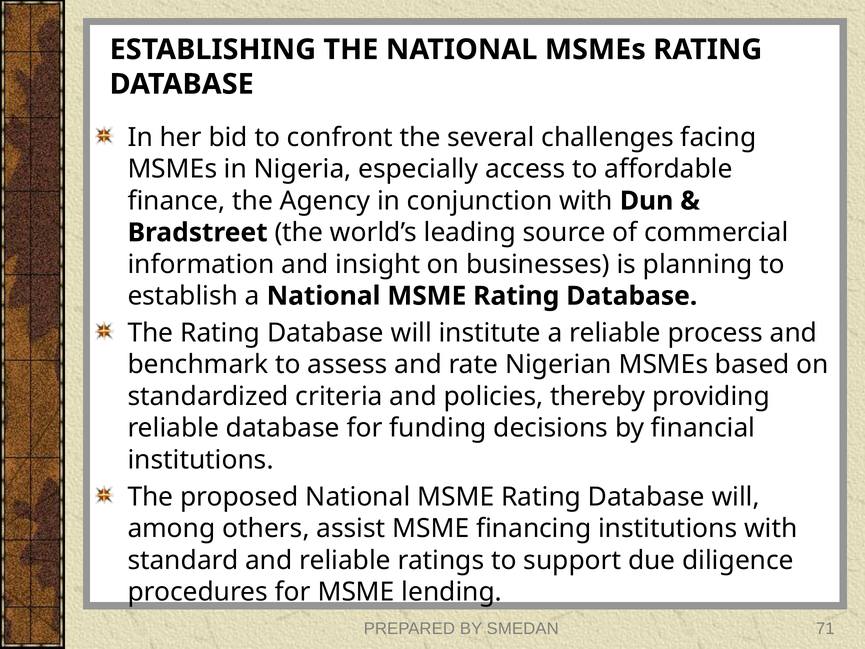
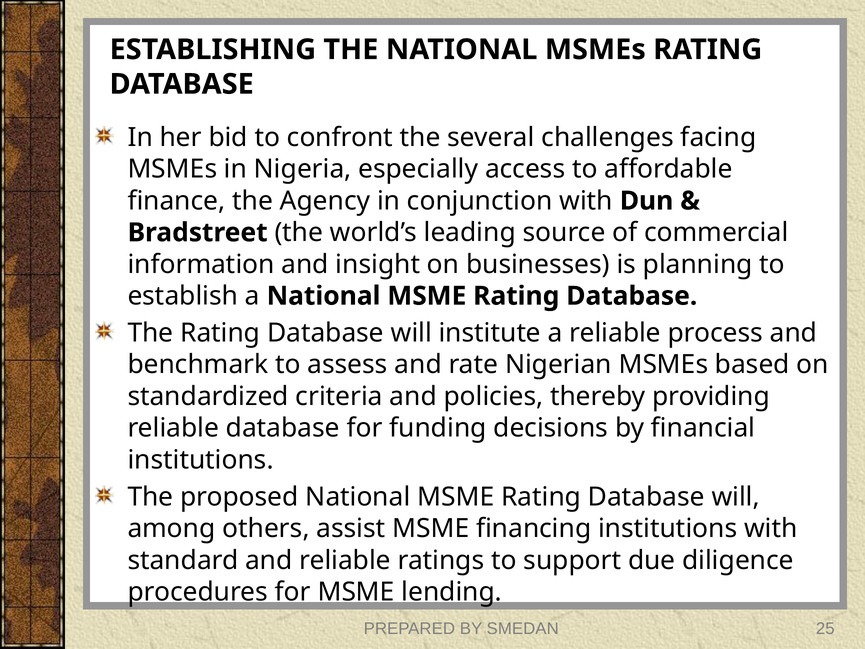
71: 71 -> 25
